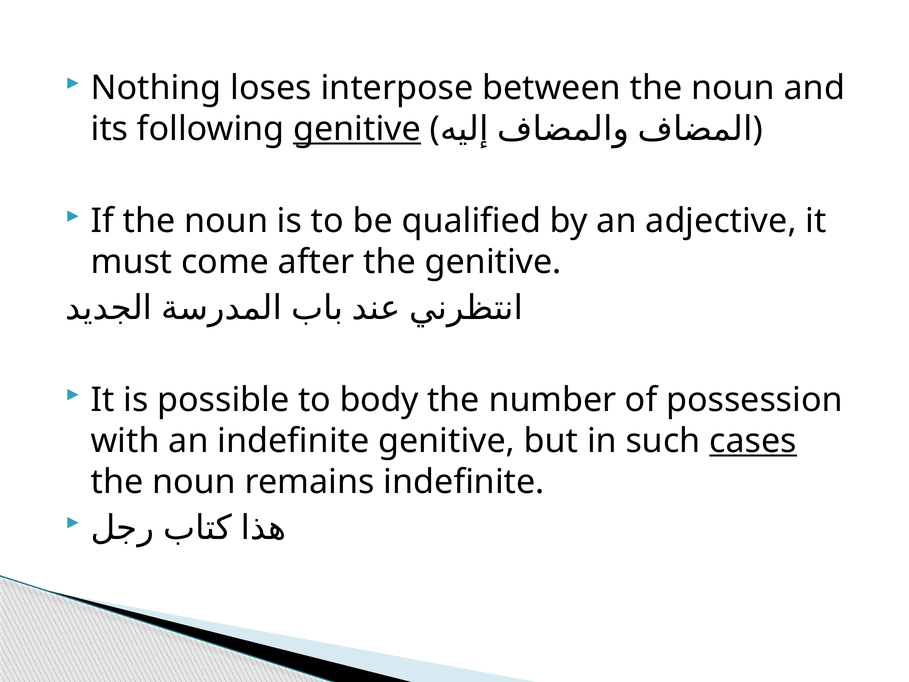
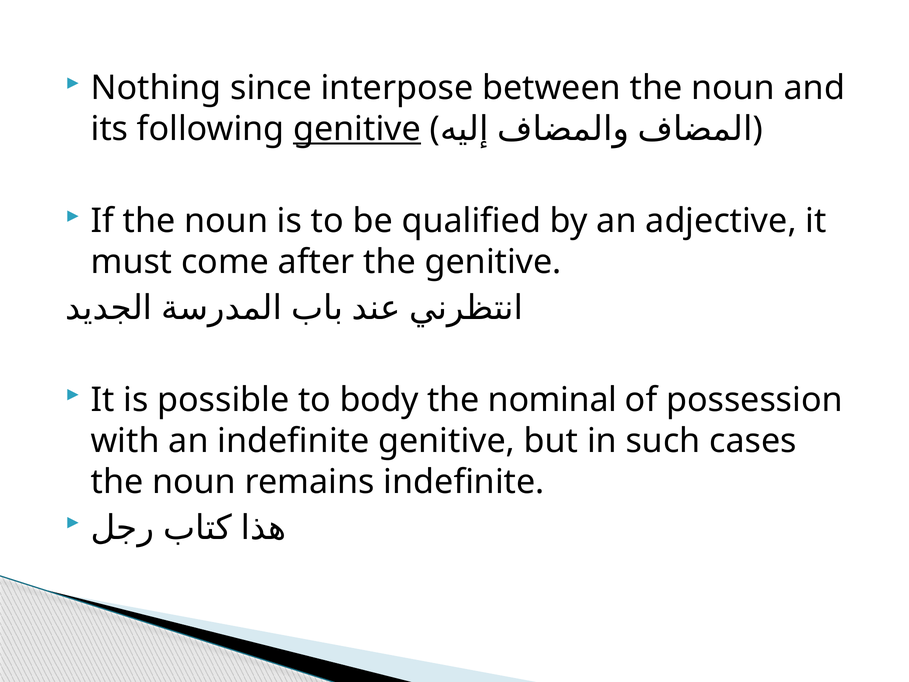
loses: loses -> since
number: number -> nominal
cases underline: present -> none
